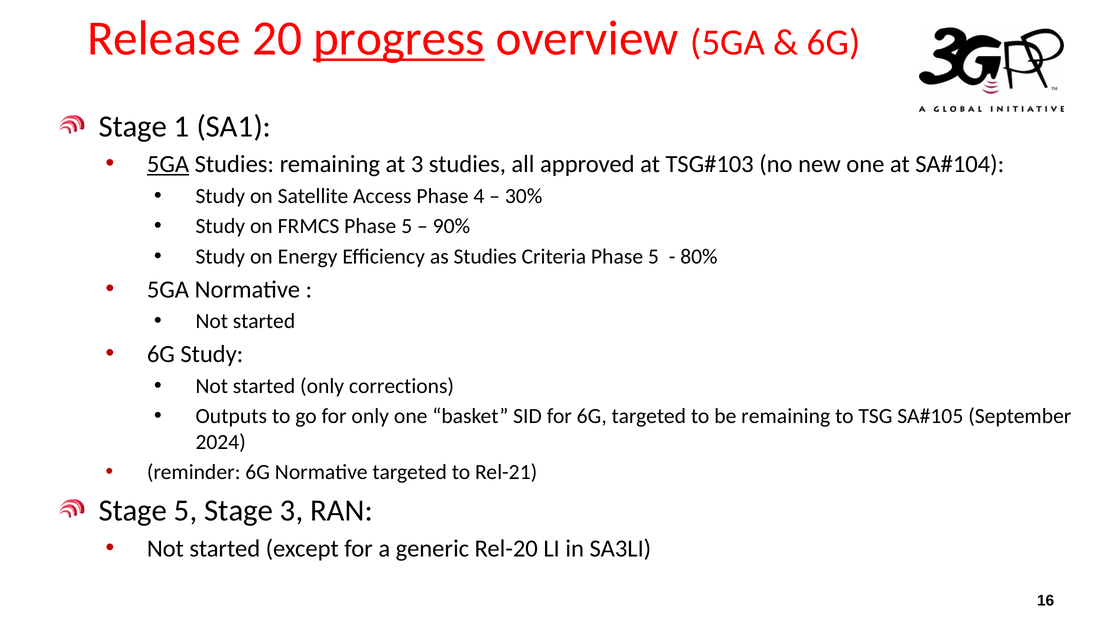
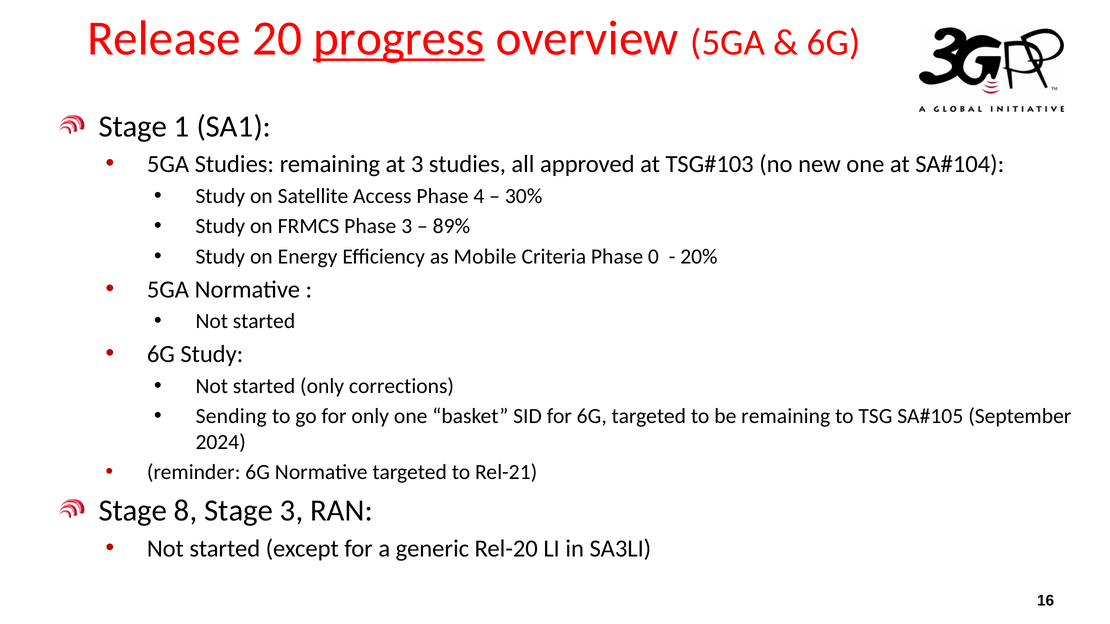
5GA at (168, 164) underline: present -> none
FRMCS Phase 5: 5 -> 3
90%: 90% -> 89%
as Studies: Studies -> Mobile
Criteria Phase 5: 5 -> 0
80%: 80% -> 20%
Outputs: Outputs -> Sending
Stage 5: 5 -> 8
